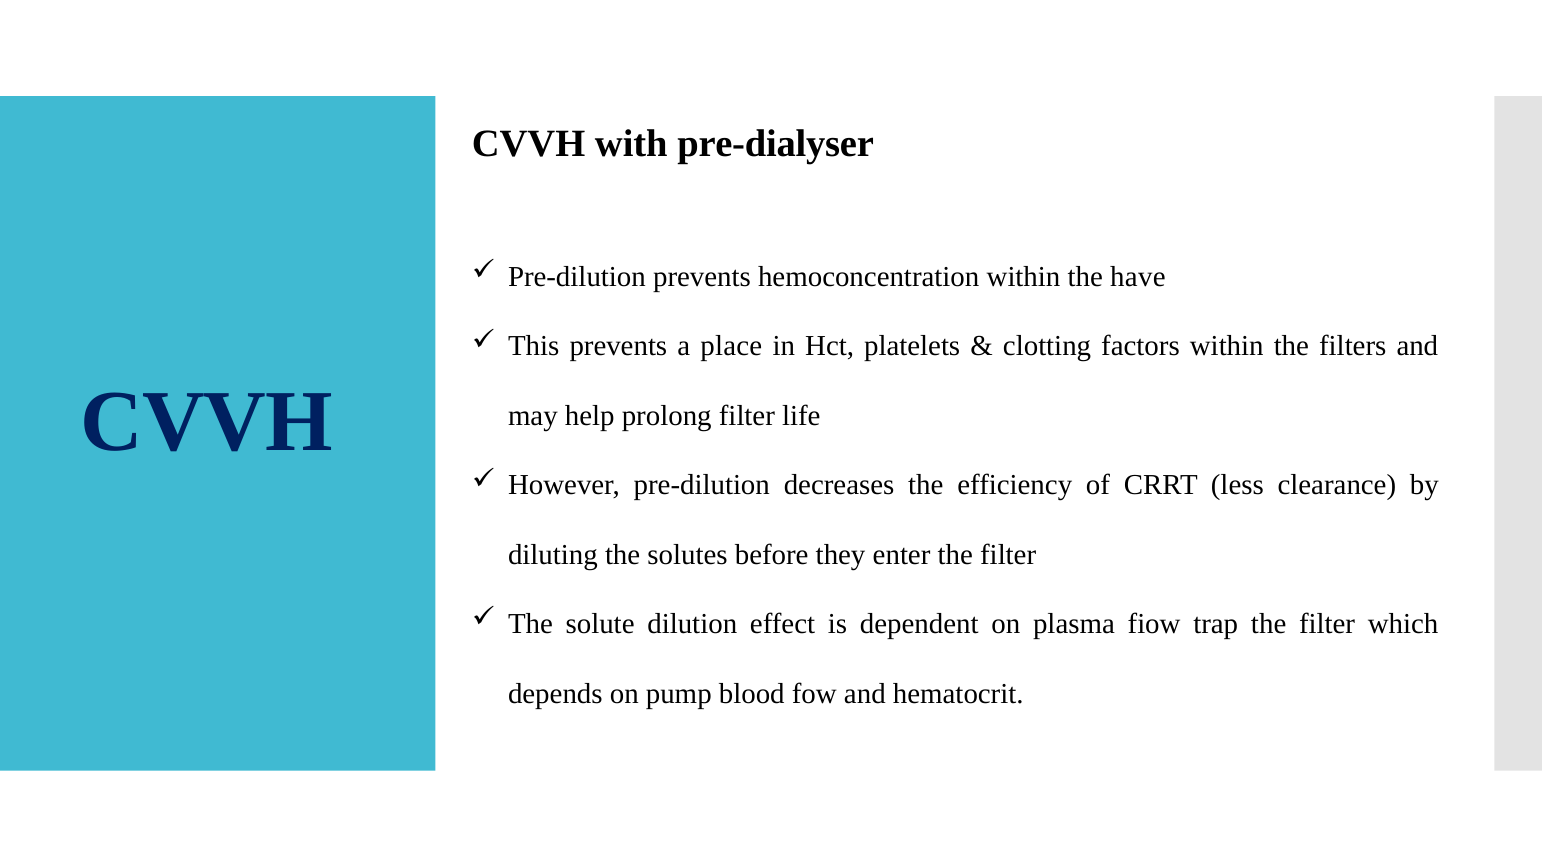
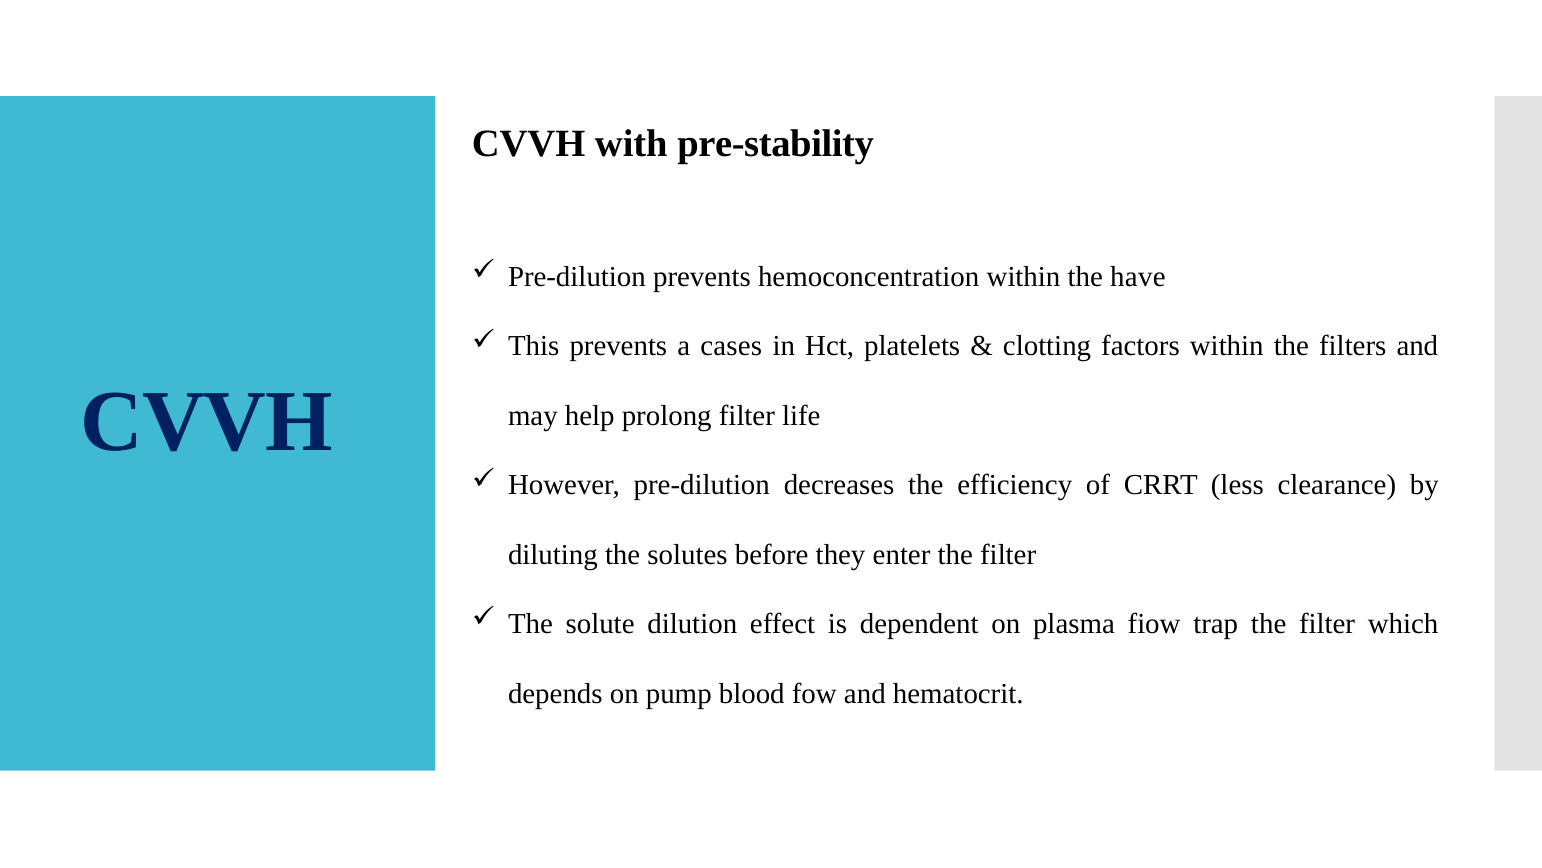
pre-dialyser: pre-dialyser -> pre-stability
place: place -> cases
